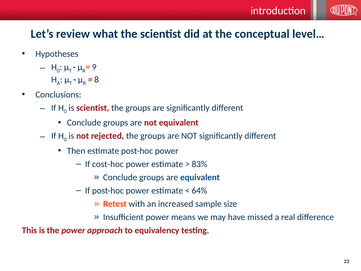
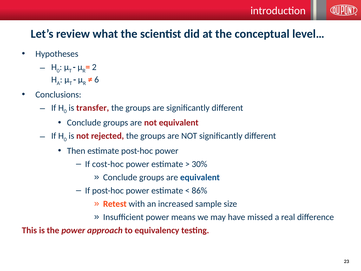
9: 9 -> 2
8: 8 -> 6
is scientist: scientist -> transfer
83%: 83% -> 30%
64%: 64% -> 86%
